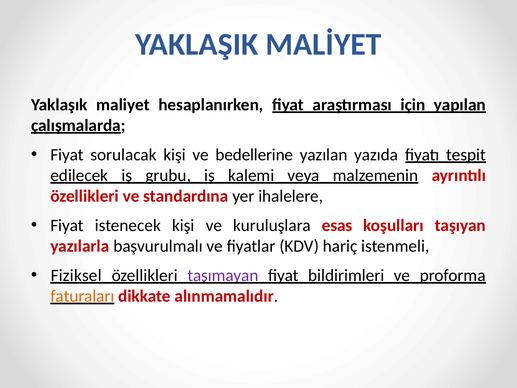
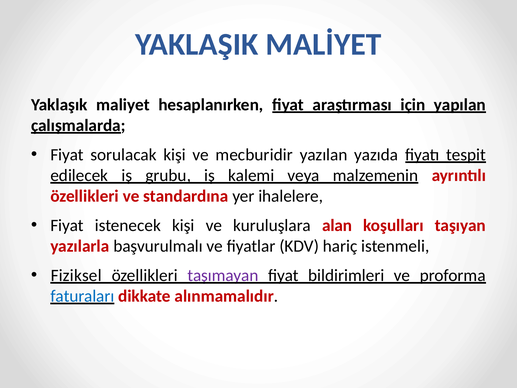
bedellerine: bedellerine -> mecburidir
esas: esas -> alan
faturaları colour: orange -> blue
